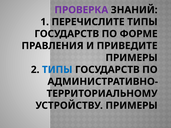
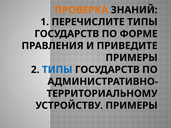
ПРОВЕРКА colour: purple -> orange
